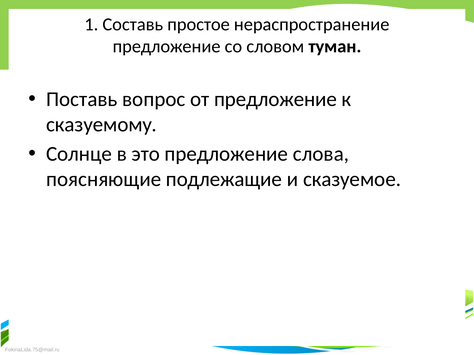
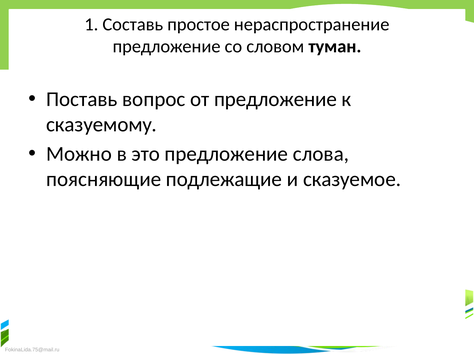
Солнце: Солнце -> Можно
